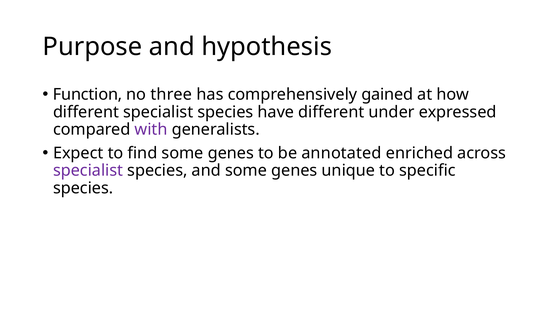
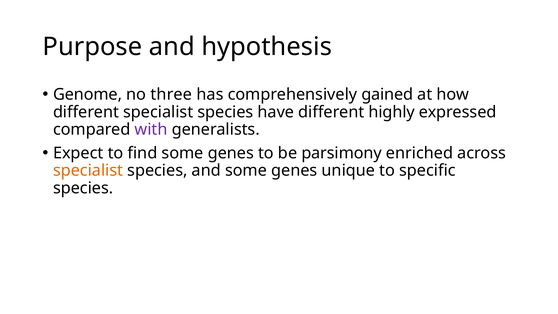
Function: Function -> Genome
under: under -> highly
annotated: annotated -> parsimony
specialist at (88, 170) colour: purple -> orange
